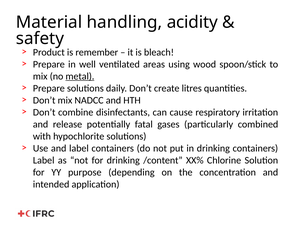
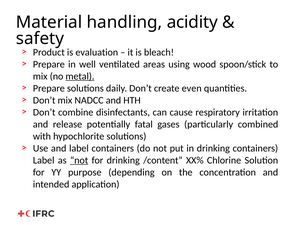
remember: remember -> evaluation
litres: litres -> even
not at (79, 160) underline: none -> present
